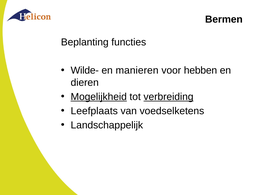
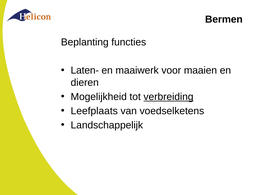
Wilde-: Wilde- -> Laten-
manieren: manieren -> maaiwerk
hebben: hebben -> maaien
Mogelijkheid underline: present -> none
